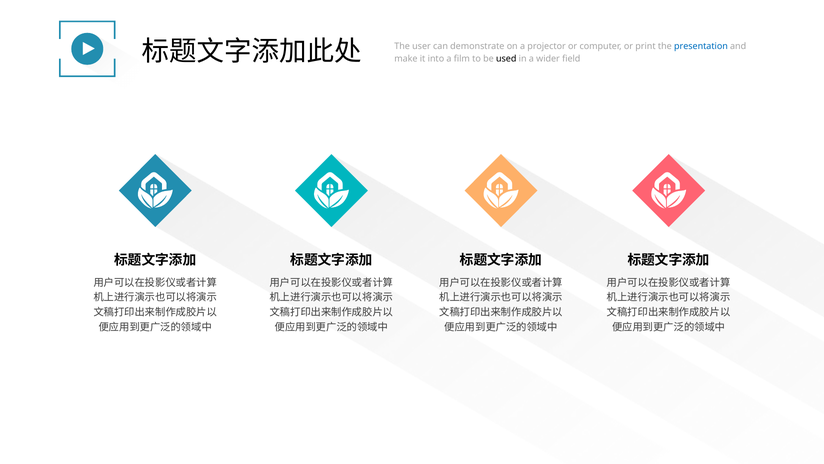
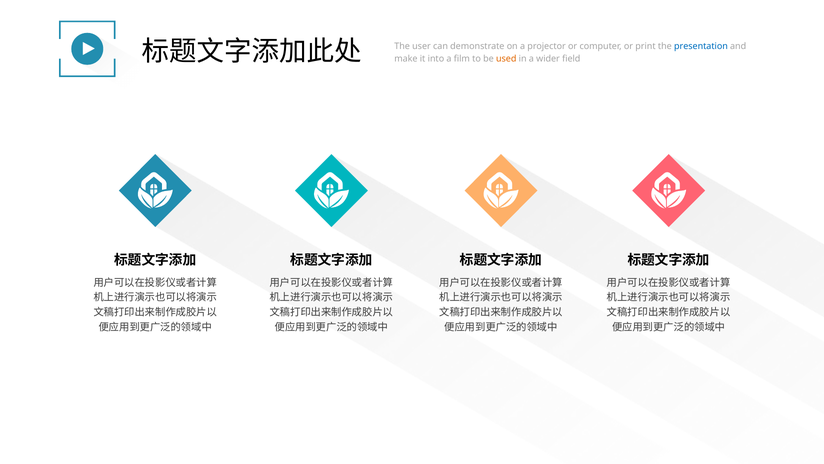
used colour: black -> orange
